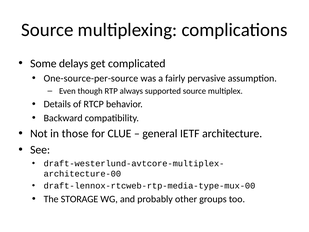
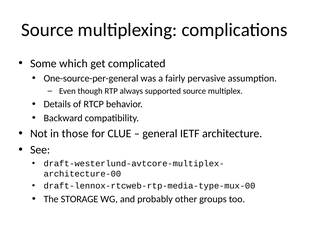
delays: delays -> which
One-source-per-source: One-source-per-source -> One-source-per-general
